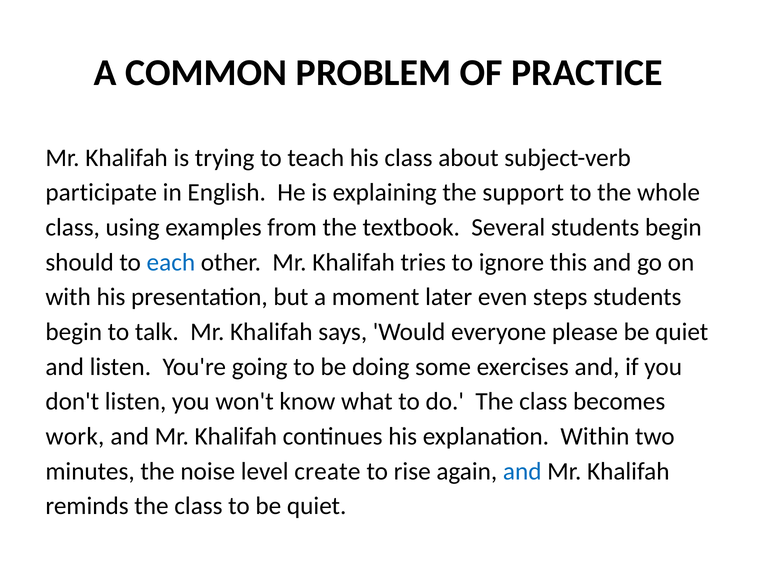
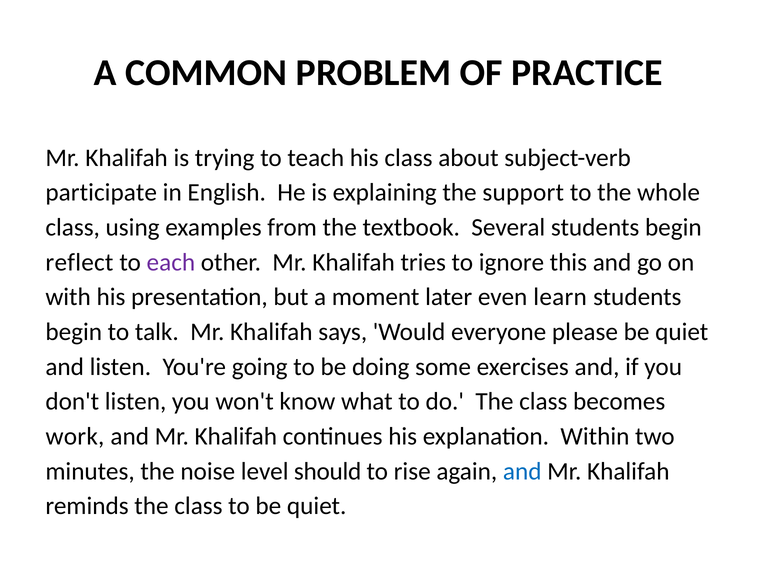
should: should -> reflect
each colour: blue -> purple
steps: steps -> learn
create: create -> should
